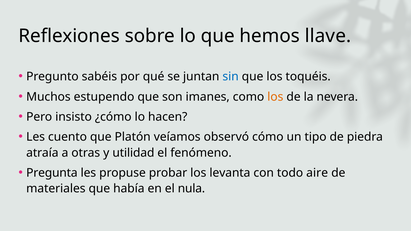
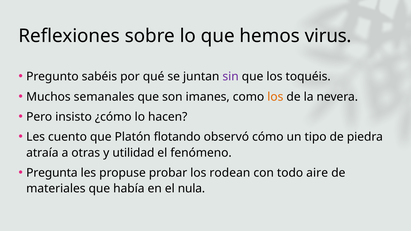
llave: llave -> virus
sin colour: blue -> purple
estupendo: estupendo -> semanales
veíamos: veíamos -> flotando
levanta: levanta -> rodean
